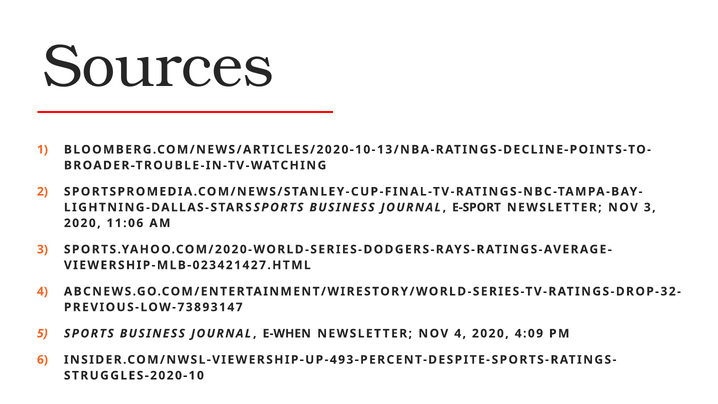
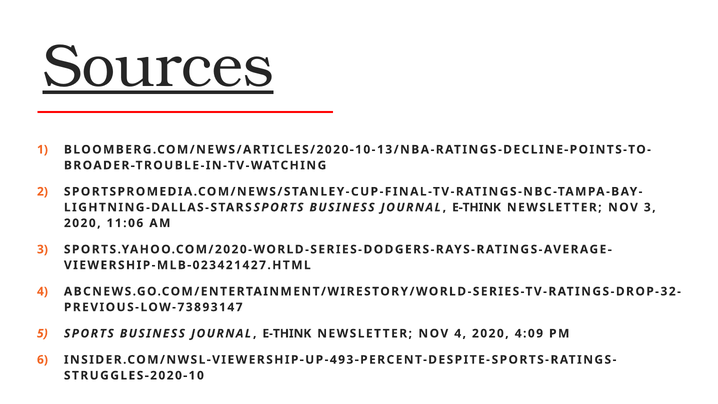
Sources underline: none -> present
E-SPORT at (476, 207): E-SPORT -> E-THINK
SPORTS BUSINESS JOURNAL E-WHEN: E-WHEN -> E-THINK
